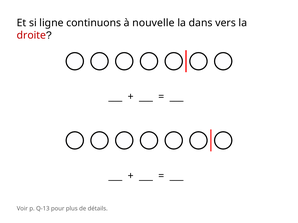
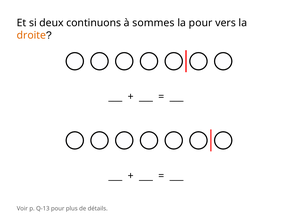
ligne: ligne -> deux
nouvelle: nouvelle -> sommes
la dans: dans -> pour
droite colour: red -> orange
